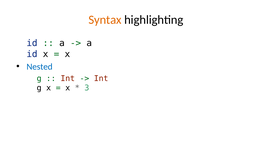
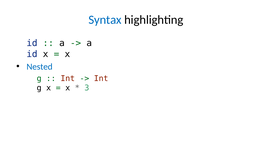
Syntax colour: orange -> blue
